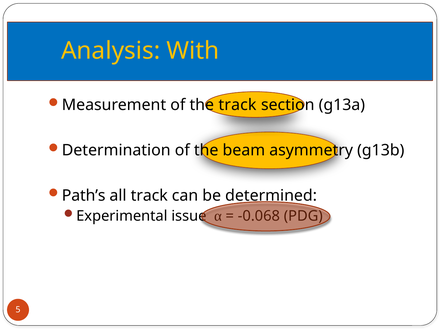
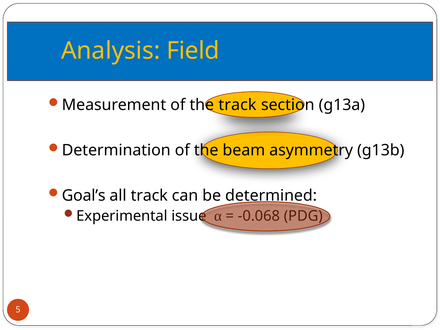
With: With -> Field
Path’s: Path’s -> Goal’s
